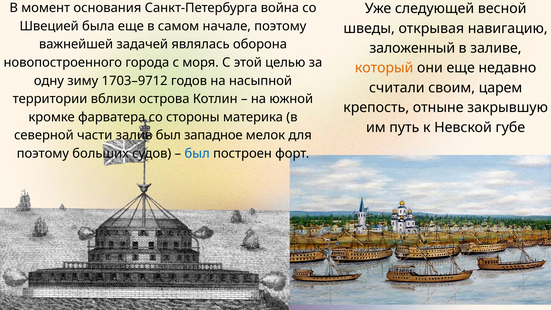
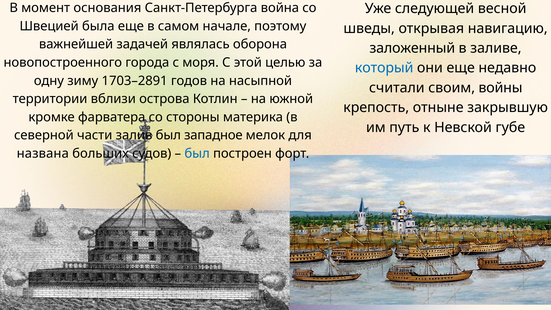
который colour: orange -> blue
1703–9712: 1703–9712 -> 1703–2891
царем: царем -> войны
поэтому at (43, 154): поэтому -> названа
